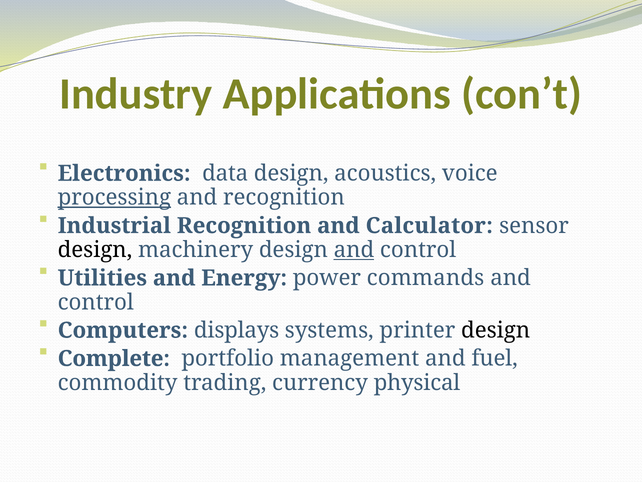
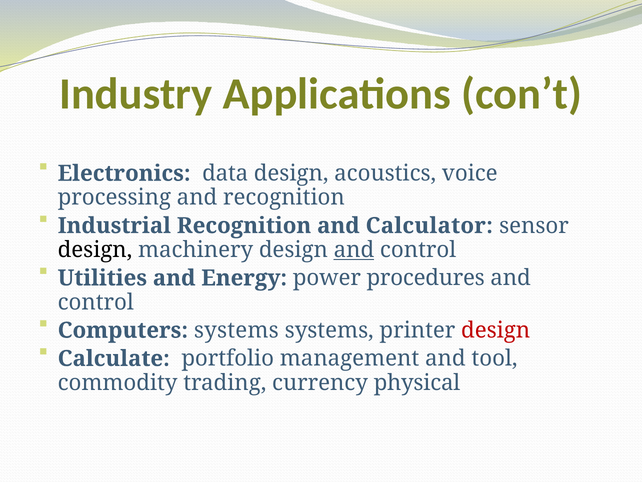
processing underline: present -> none
commands: commands -> procedures
Computers displays: displays -> systems
design at (496, 330) colour: black -> red
Complete: Complete -> Calculate
fuel: fuel -> tool
